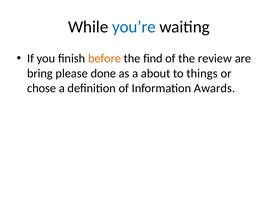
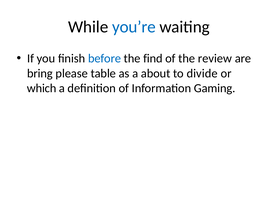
before colour: orange -> blue
done: done -> table
things: things -> divide
chose: chose -> which
Awards: Awards -> Gaming
